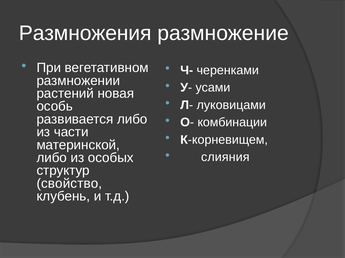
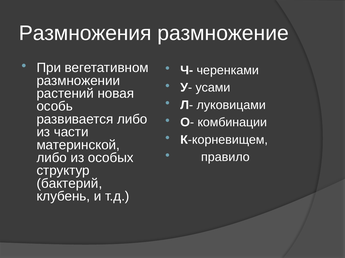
слияния: слияния -> правило
свойство: свойство -> бактерий
